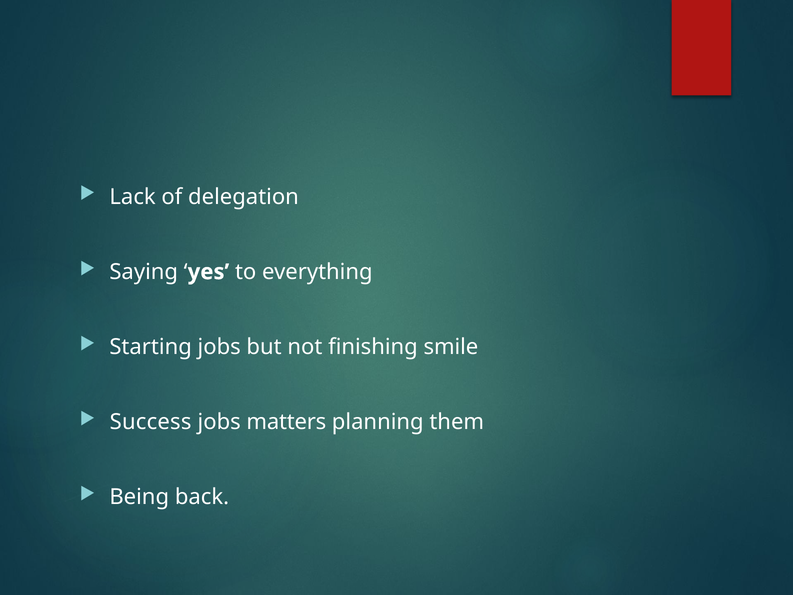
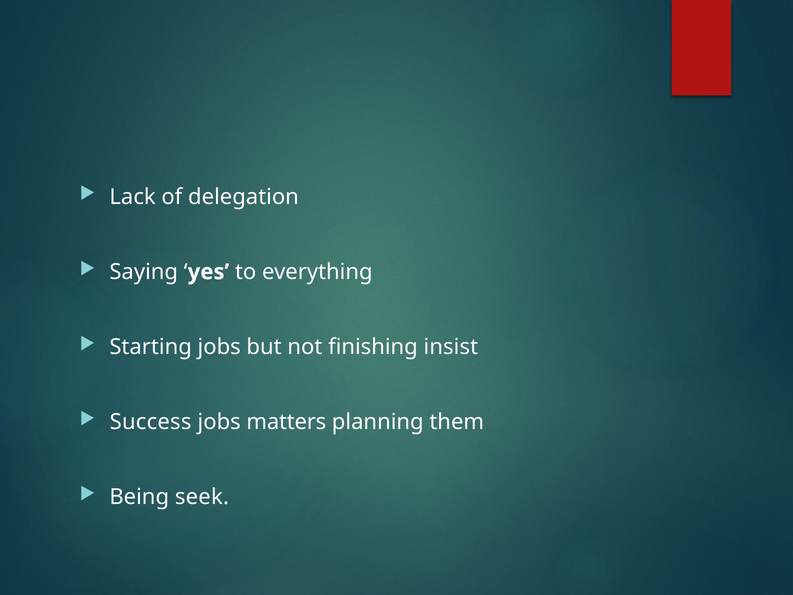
smile: smile -> insist
back: back -> seek
